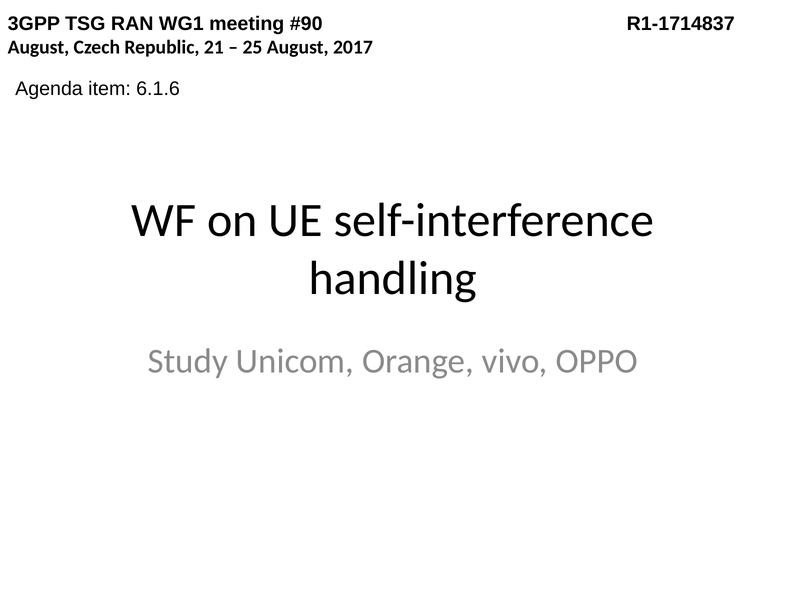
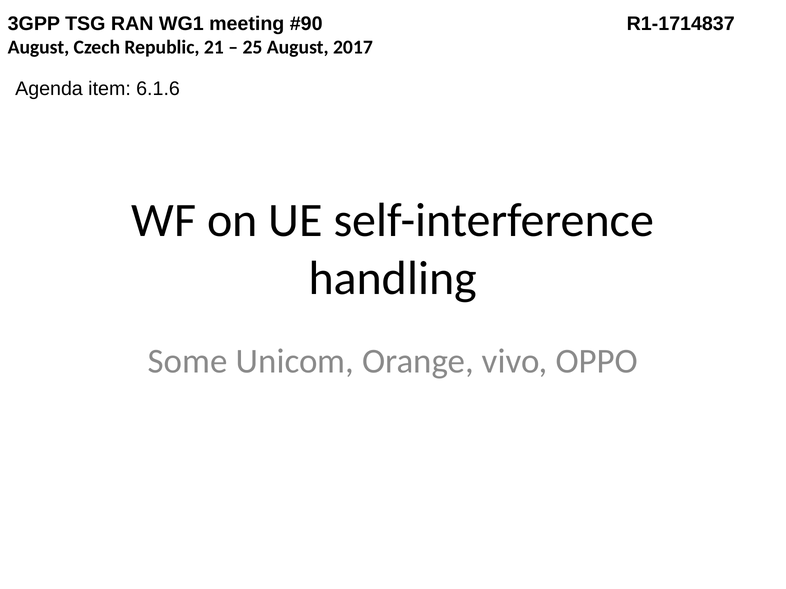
Study: Study -> Some
